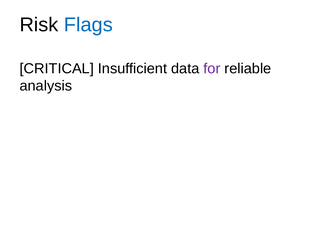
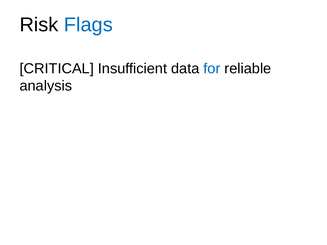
for colour: purple -> blue
